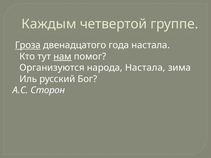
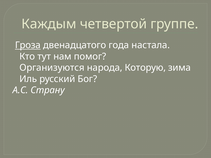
нам underline: present -> none
народа Настала: Настала -> Которую
Сторон: Сторон -> Страну
